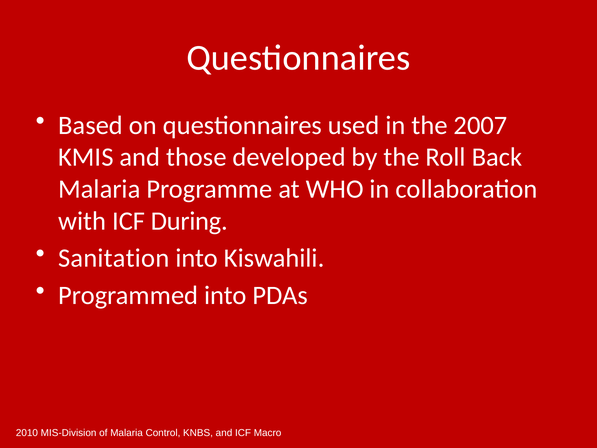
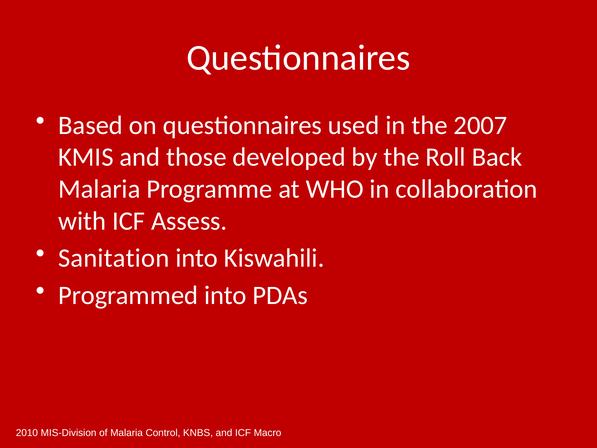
During: During -> Assess
